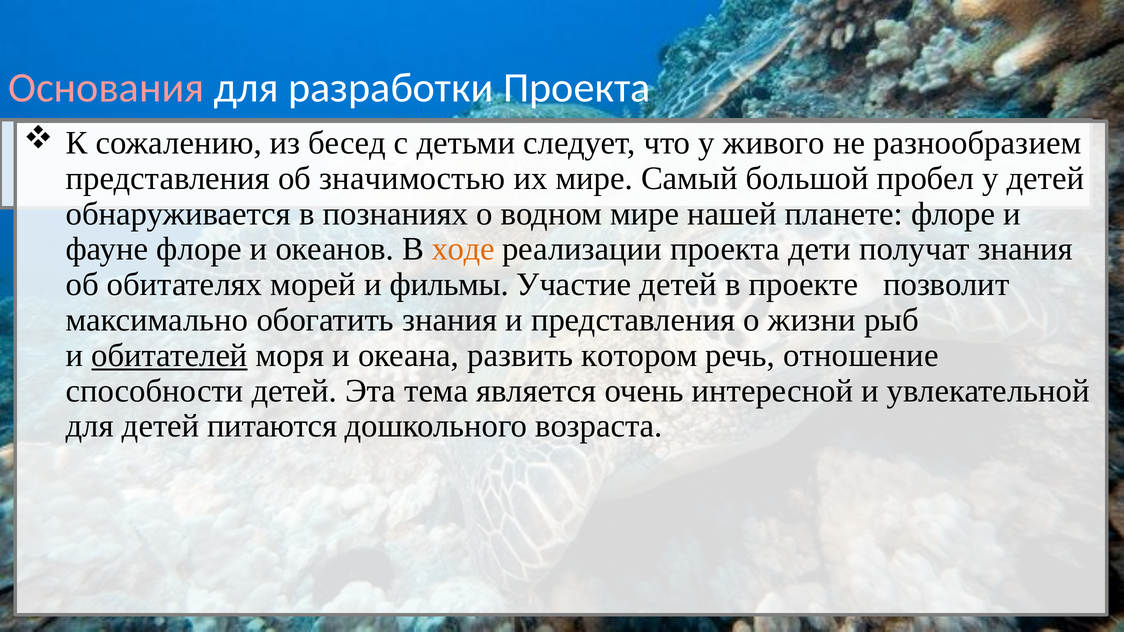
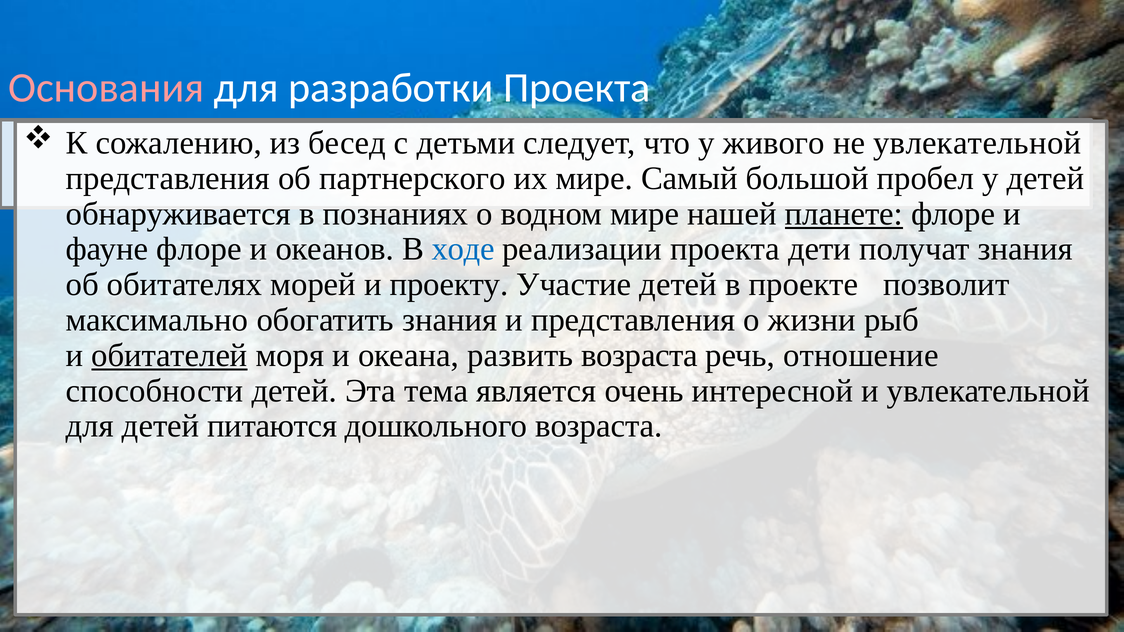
не разнообразием: разнообразием -> увлекательной
значимостью: значимостью -> партнерского
планете underline: none -> present
ходе colour: orange -> blue
фильмы: фильмы -> проекту
развить котором: котором -> возраста
